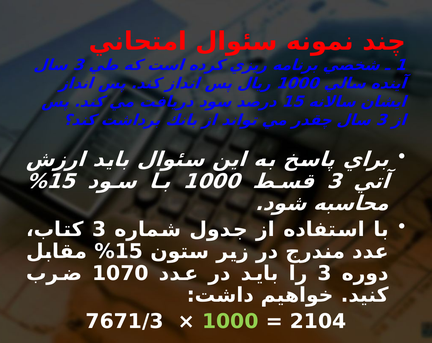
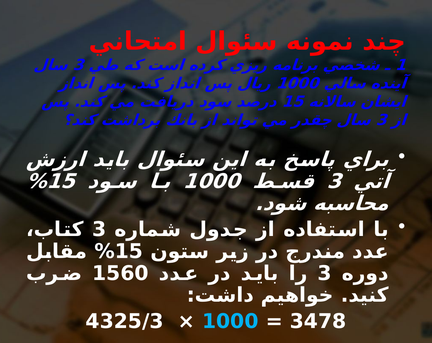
1070: 1070 -> 1560
7671/3: 7671/3 -> 4325/3
1000 at (230, 321) colour: light green -> light blue
2104: 2104 -> 3478
